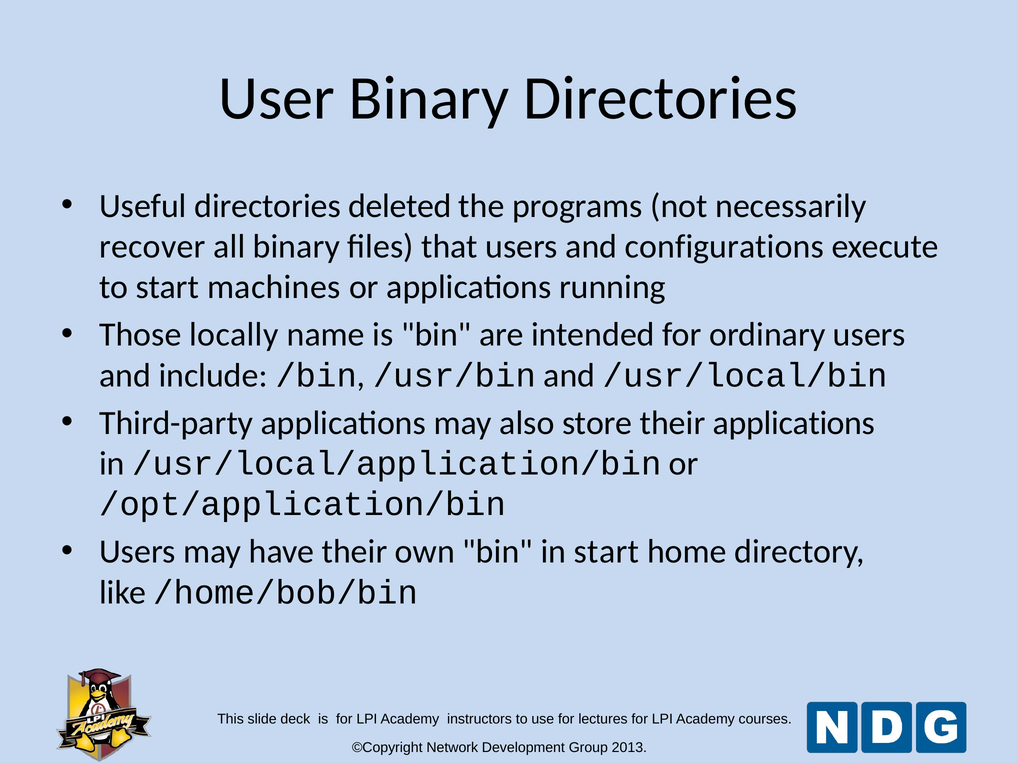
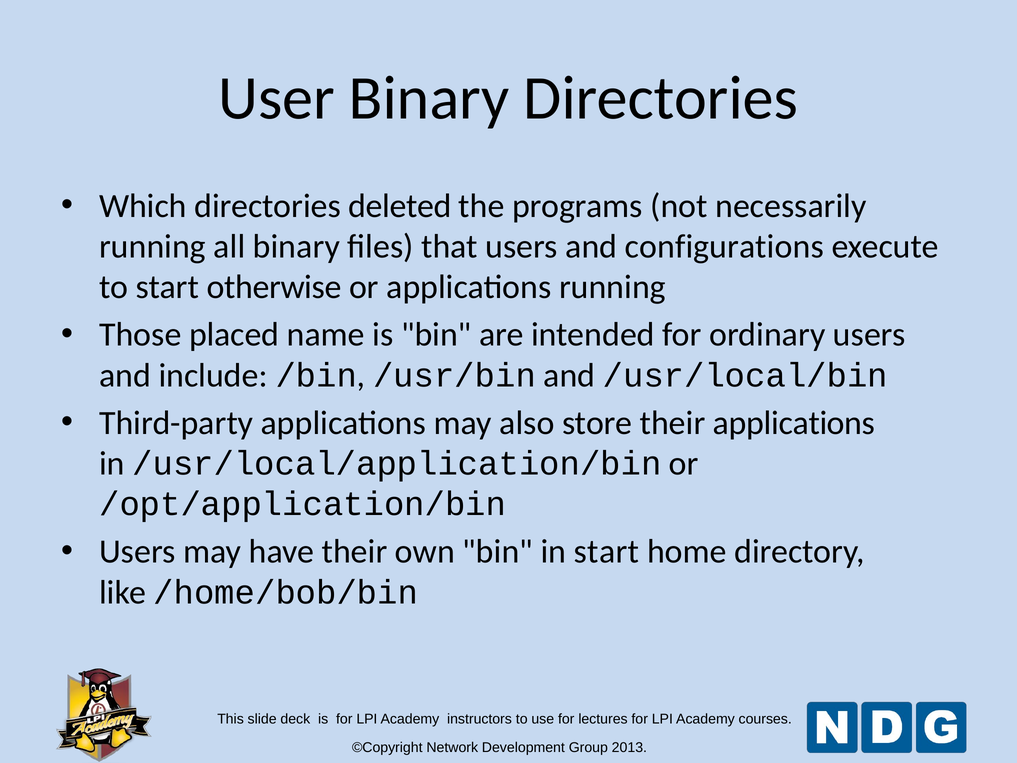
Useful: Useful -> Which
recover at (152, 246): recover -> running
machines: machines -> otherwise
locally: locally -> placed
